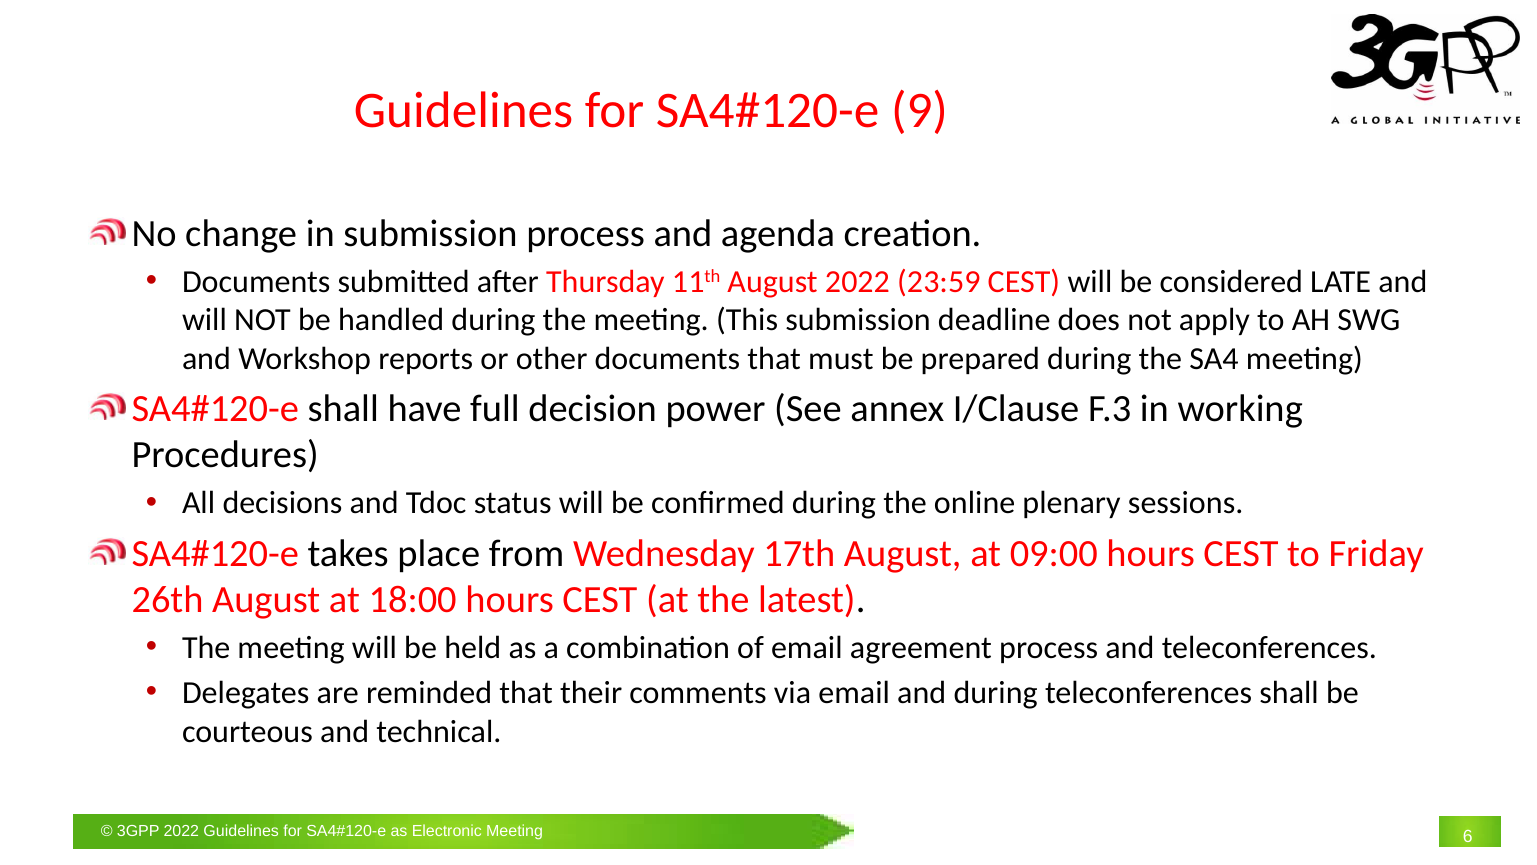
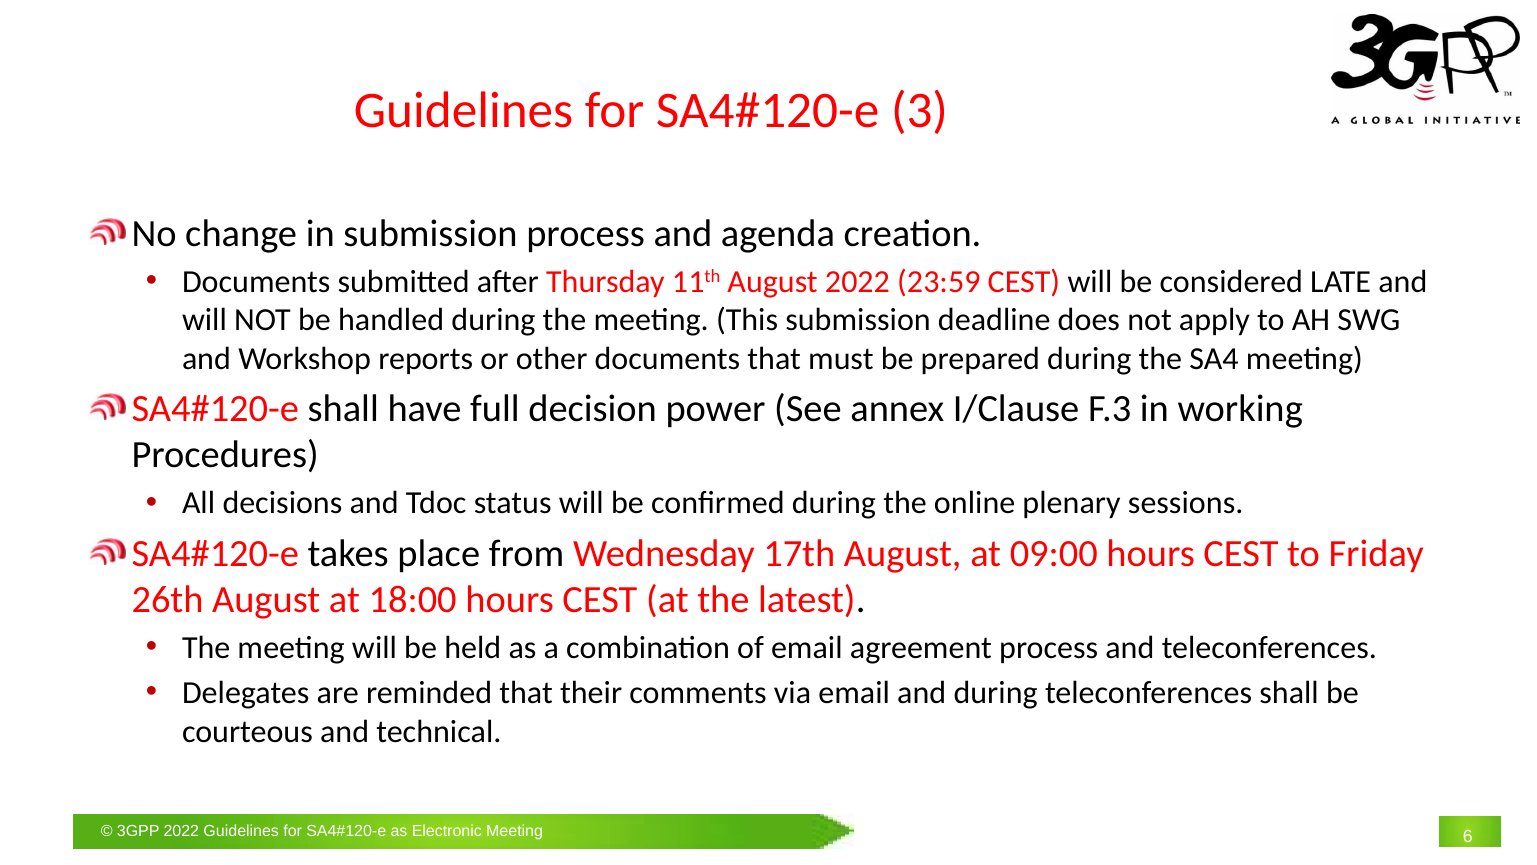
9: 9 -> 3
